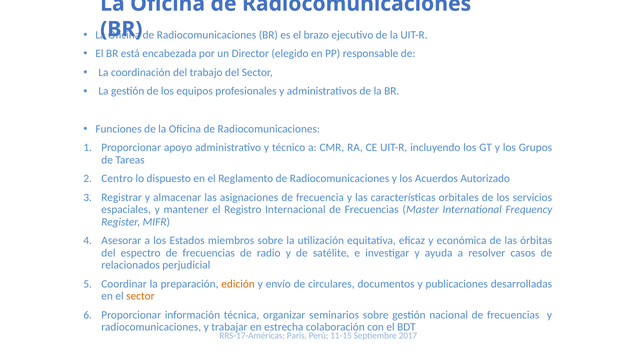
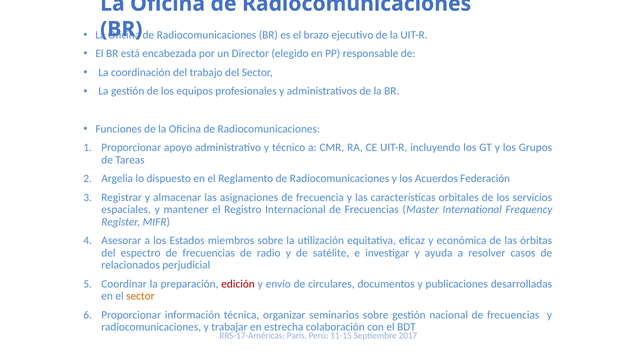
Centro: Centro -> Argelia
Autorizado: Autorizado -> Federación
edición colour: orange -> red
